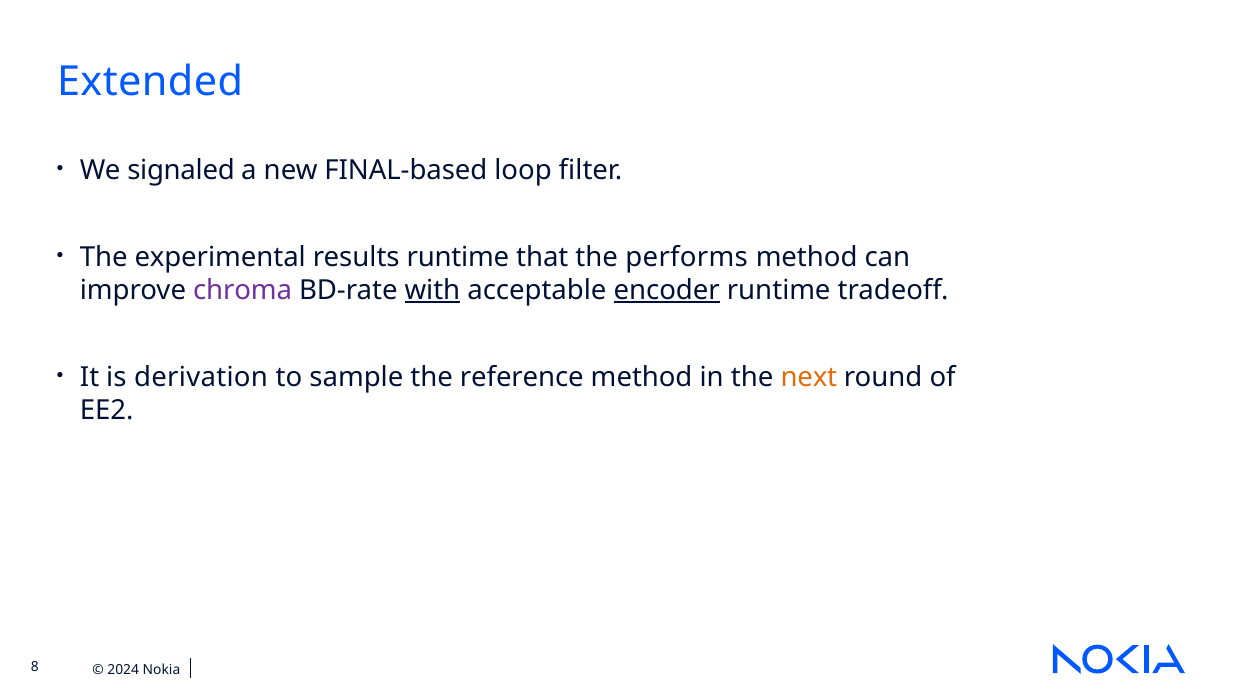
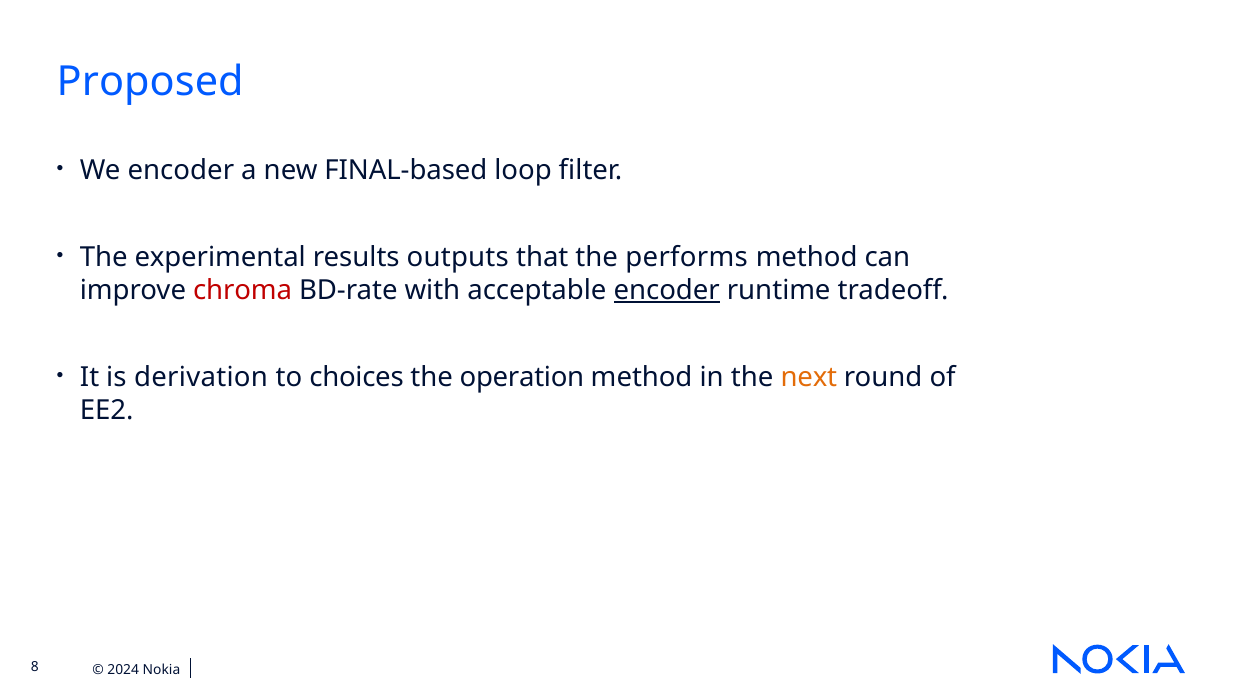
Extended: Extended -> Proposed
We signaled: signaled -> encoder
results runtime: runtime -> outputs
chroma colour: purple -> red
with underline: present -> none
sample: sample -> choices
reference: reference -> operation
